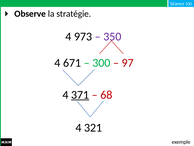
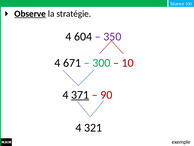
Observe underline: none -> present
973: 973 -> 604
97: 97 -> 10
68: 68 -> 90
